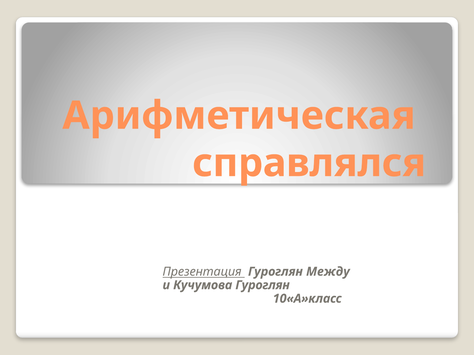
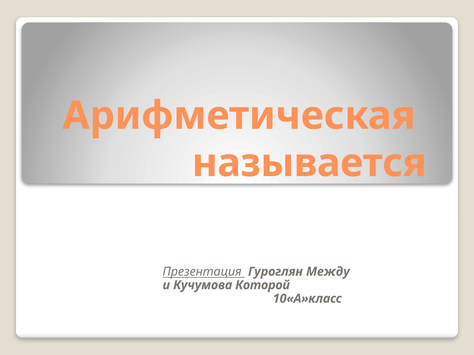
справлялся: справлялся -> называется
Кучумова Гуроглян: Гуроглян -> Которой
